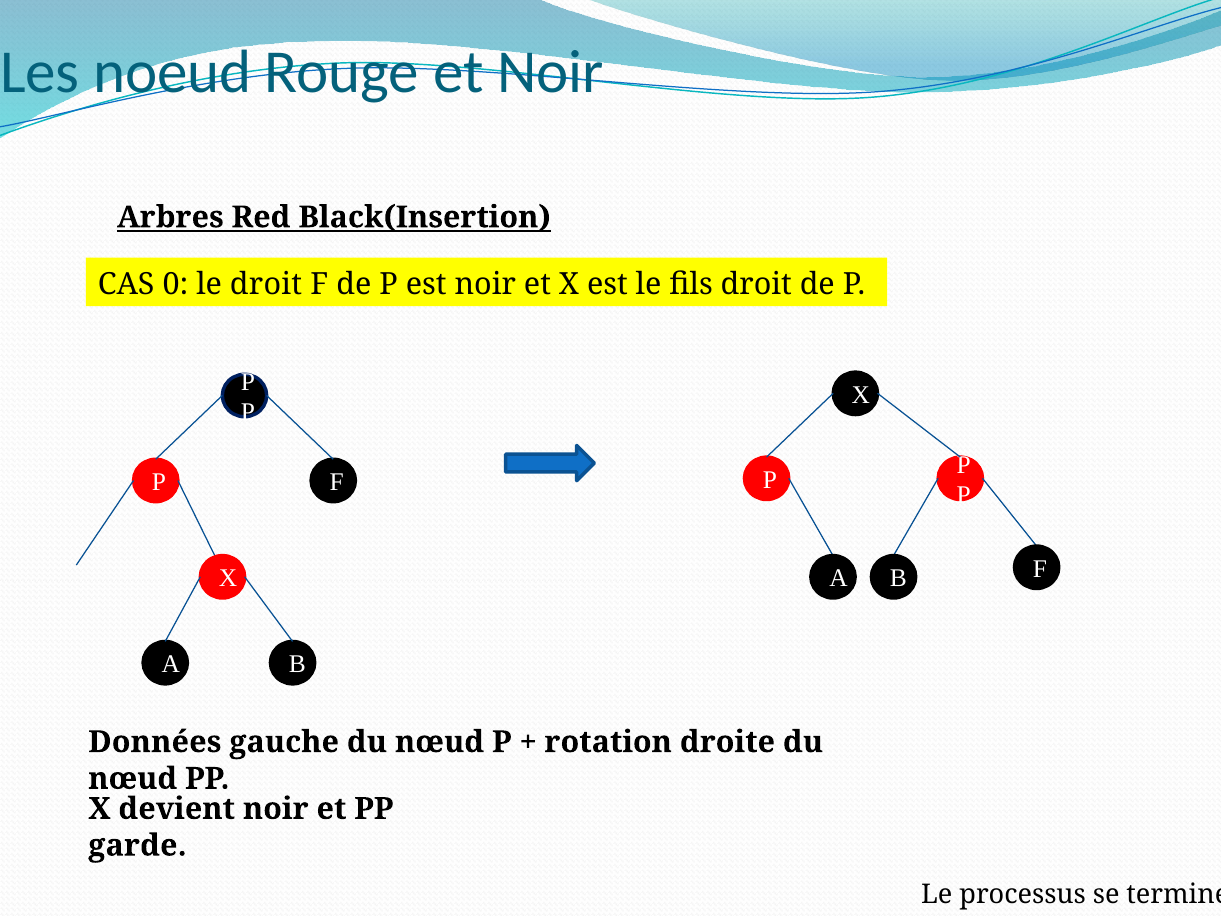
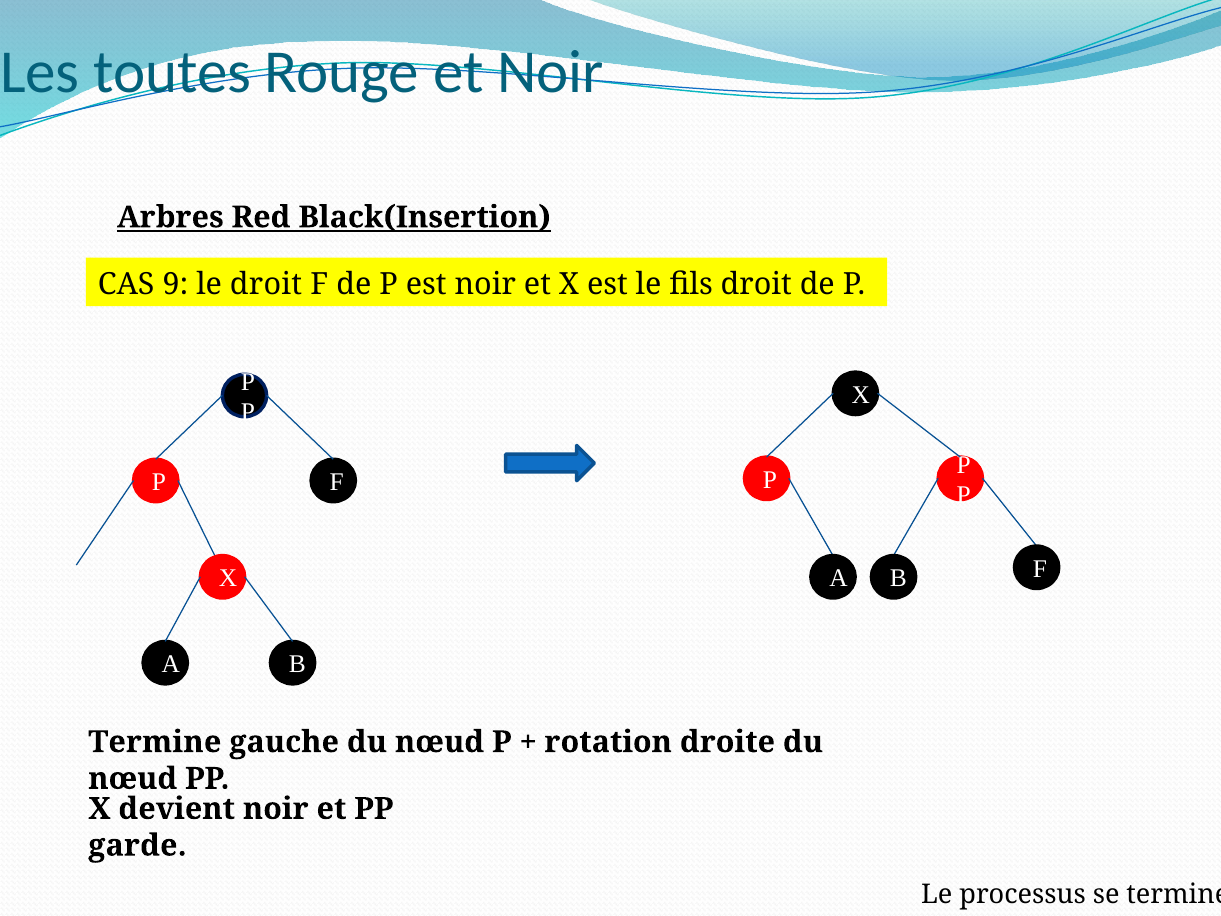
noeud: noeud -> toutes
0: 0 -> 9
Données at (155, 742): Données -> Termine
